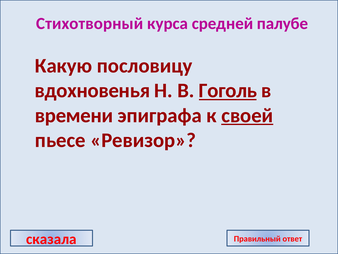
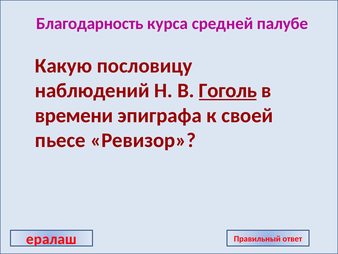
Стихотворный: Стихотворный -> Благодарность
вдохновенья: вдохновенья -> наблюдений
своей underline: present -> none
сказала: сказала -> ералаш
